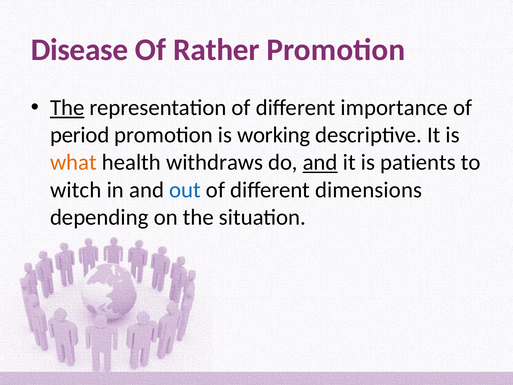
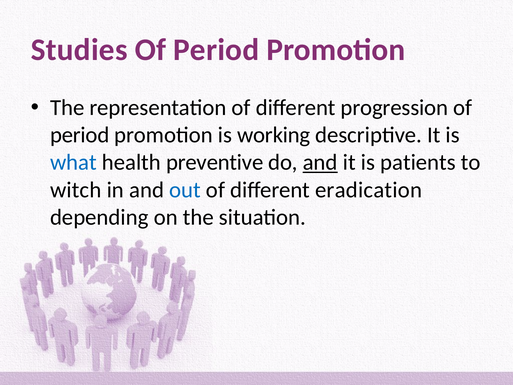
Disease: Disease -> Studies
Rather at (216, 50): Rather -> Period
The at (67, 108) underline: present -> none
importance: importance -> progression
what colour: orange -> blue
withdraws: withdraws -> preventive
dimensions: dimensions -> eradication
